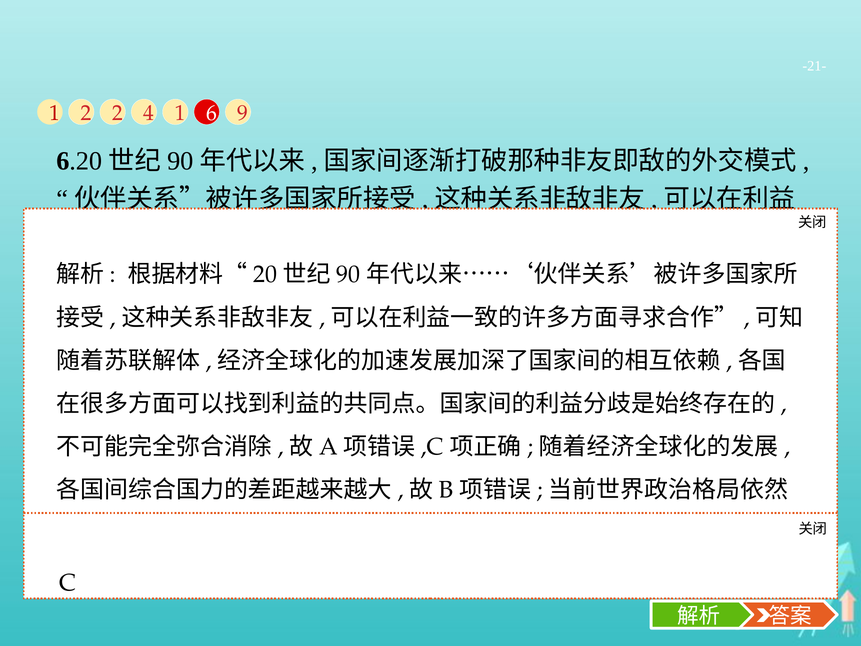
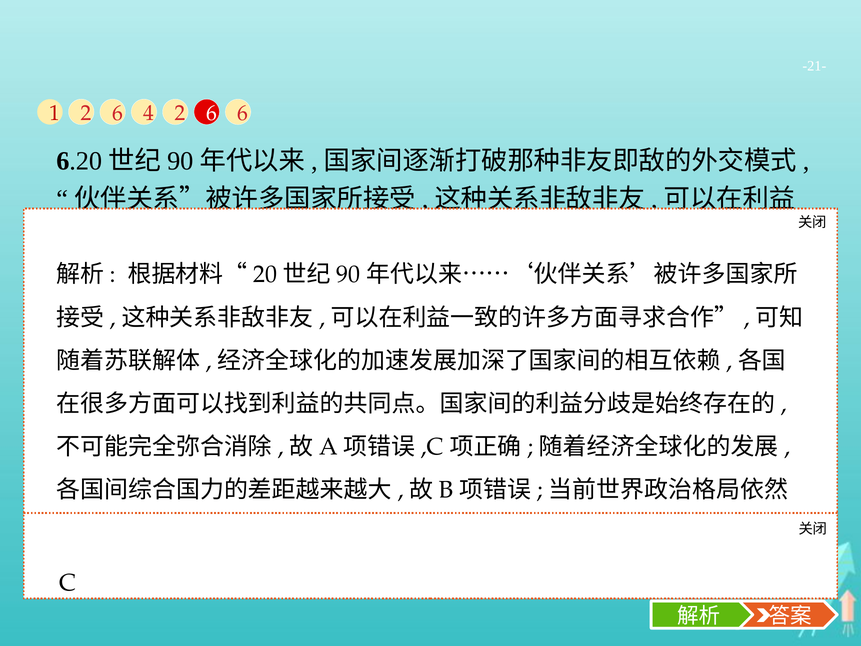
2 2: 2 -> 6
4 1: 1 -> 2
6 9: 9 -> 6
